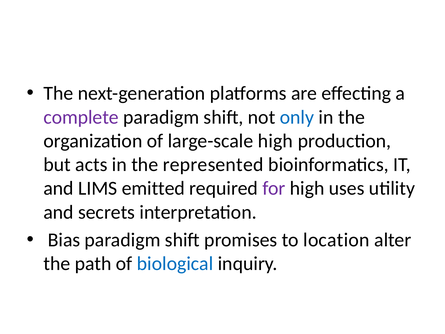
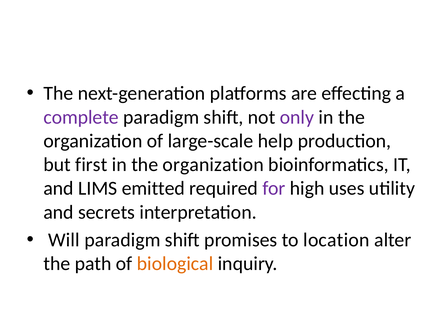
only colour: blue -> purple
large-scale high: high -> help
acts: acts -> first
represented at (213, 165): represented -> organization
Bias: Bias -> Will
biological colour: blue -> orange
